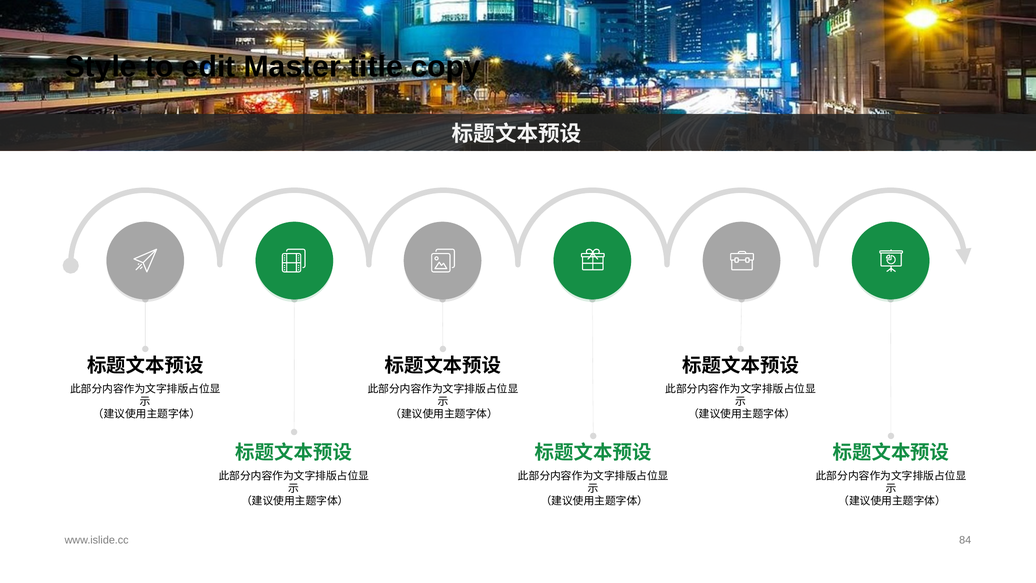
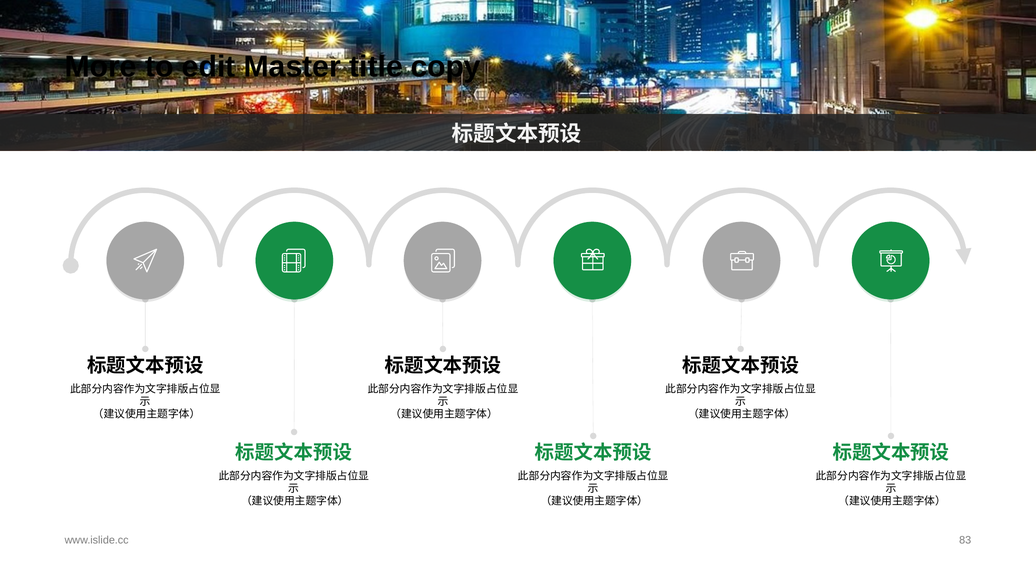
Style: Style -> More
84: 84 -> 83
